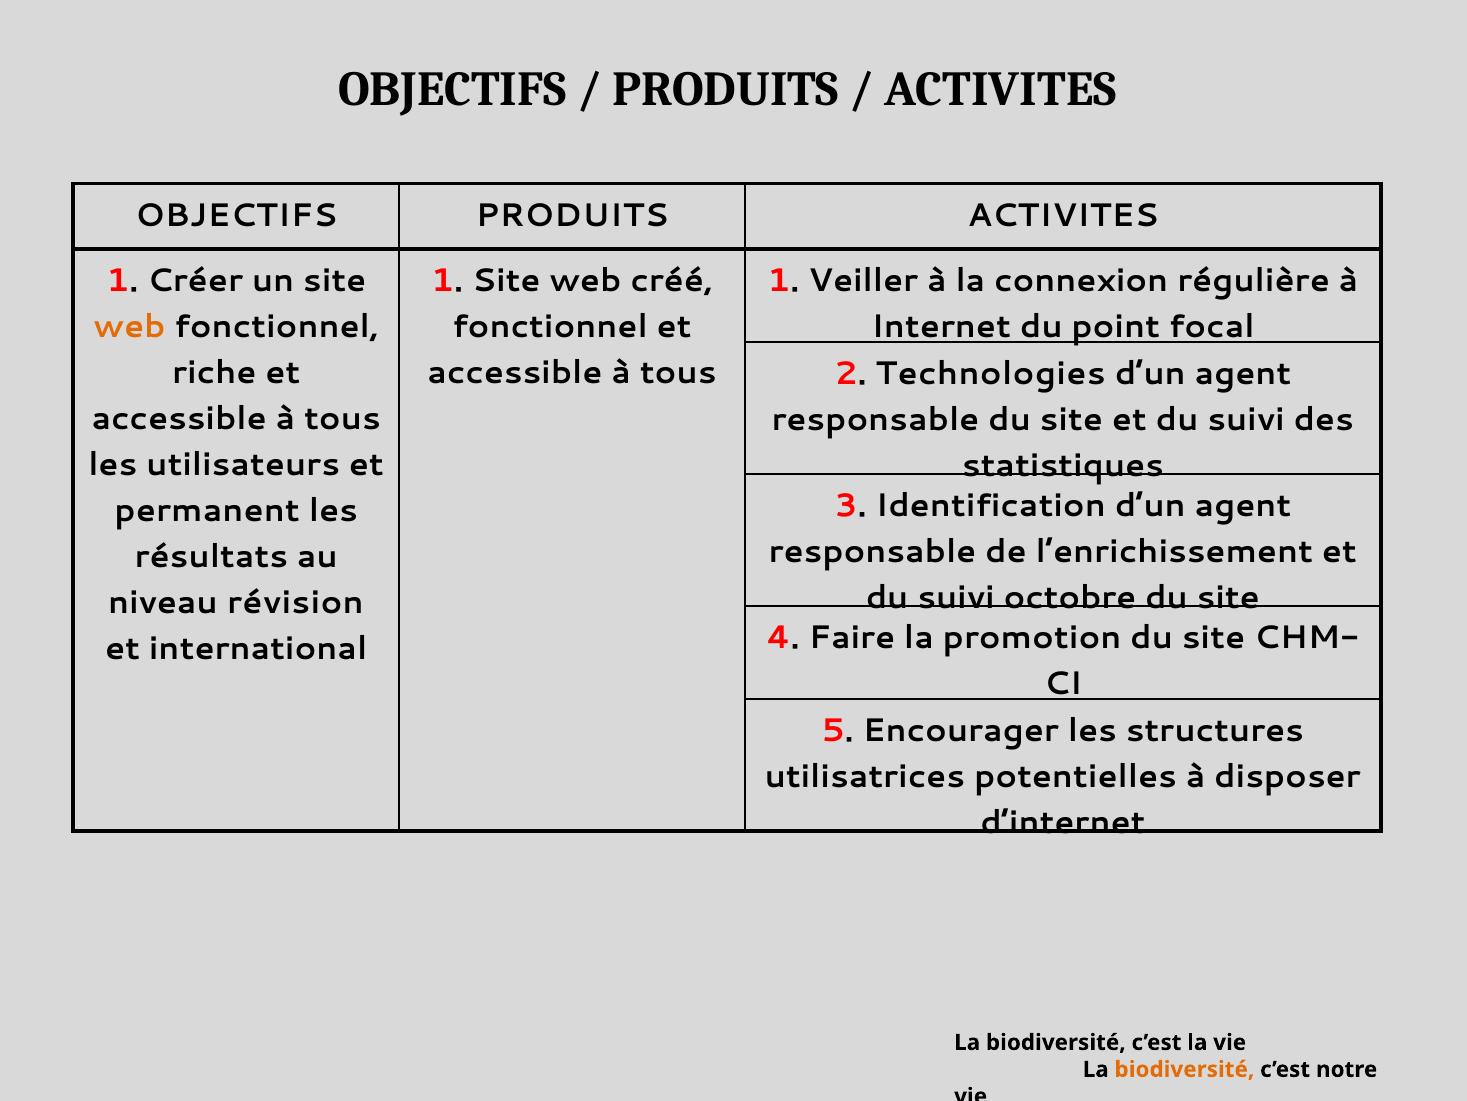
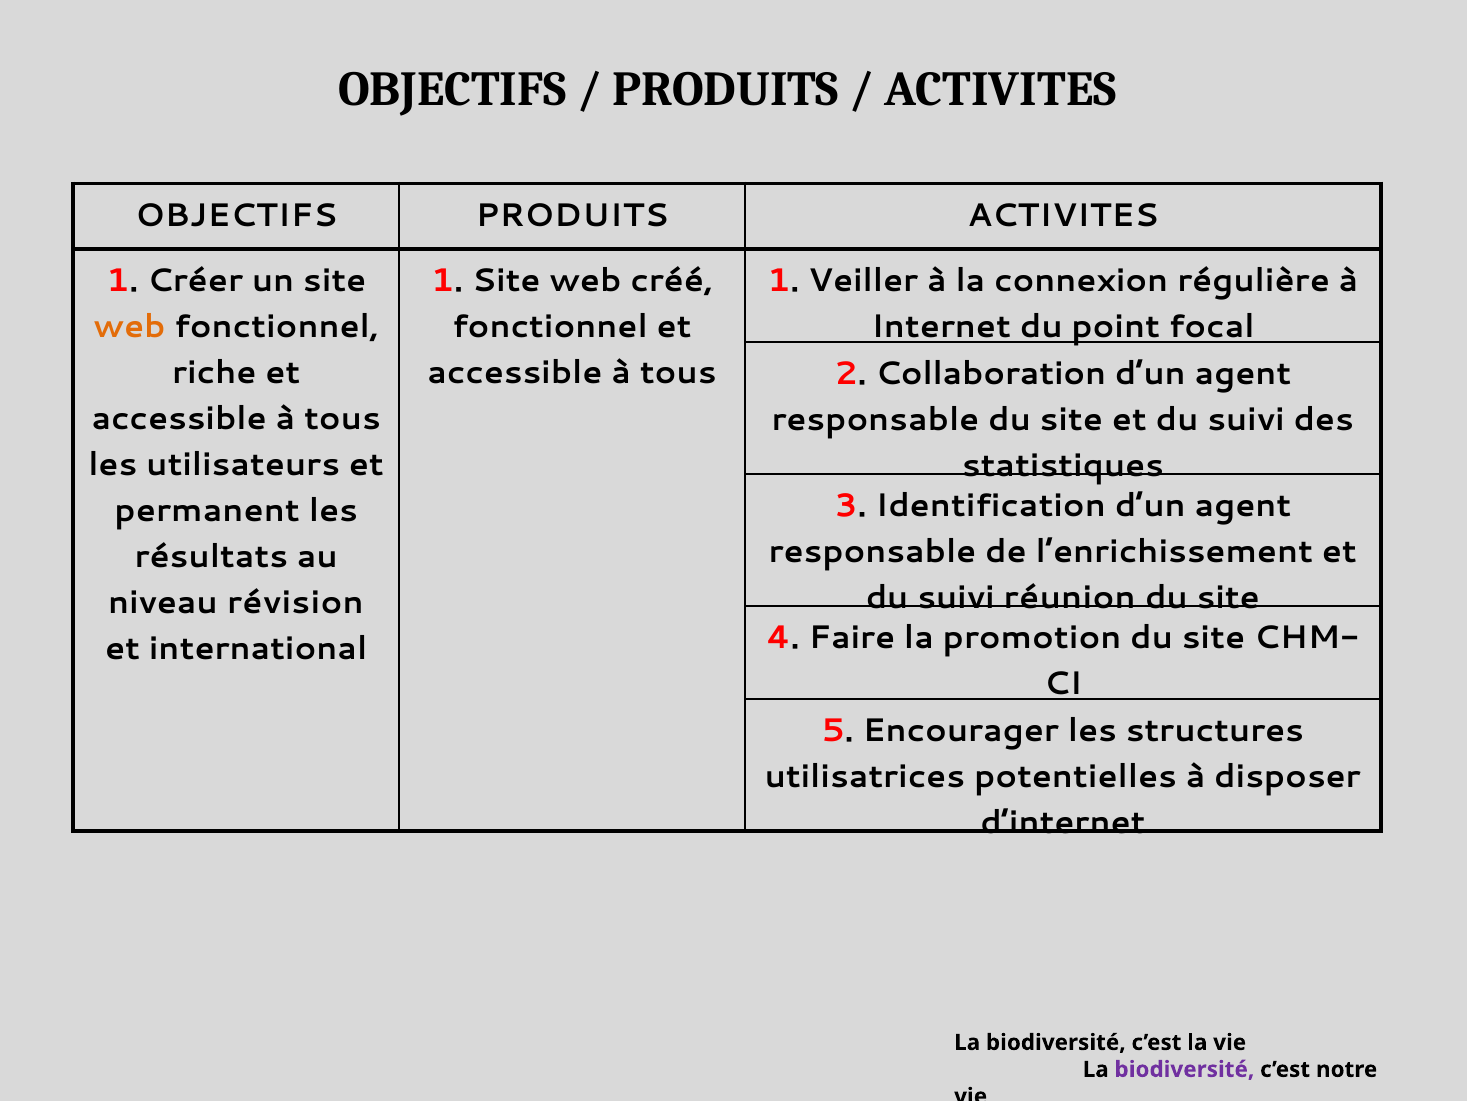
Technologies: Technologies -> Collaboration
octobre: octobre -> réunion
biodiversité at (1184, 1069) colour: orange -> purple
